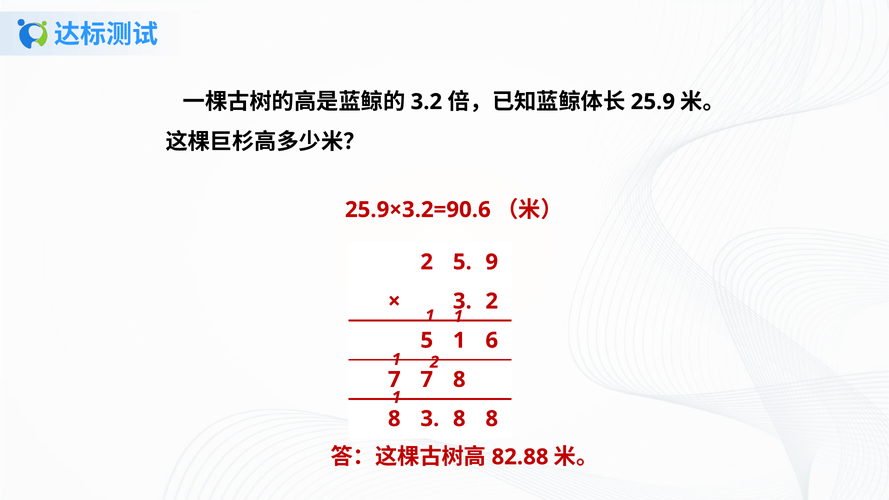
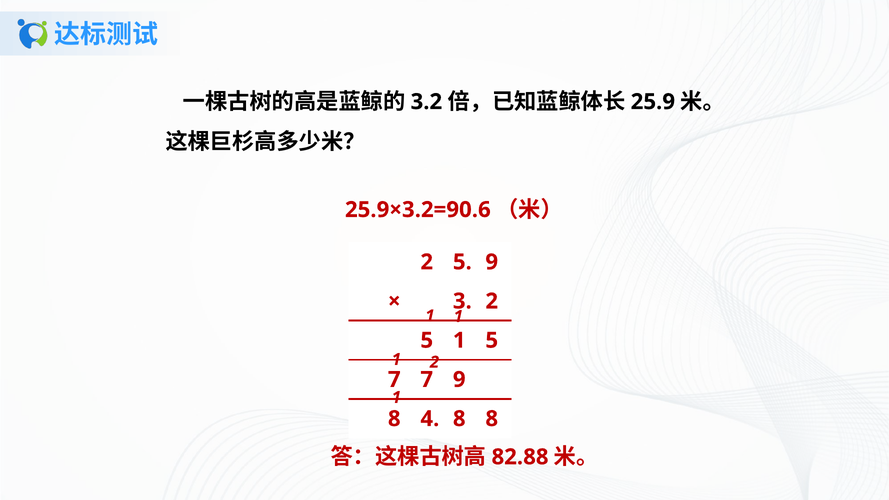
1 6: 6 -> 5
7 8: 8 -> 9
8 3: 3 -> 4
